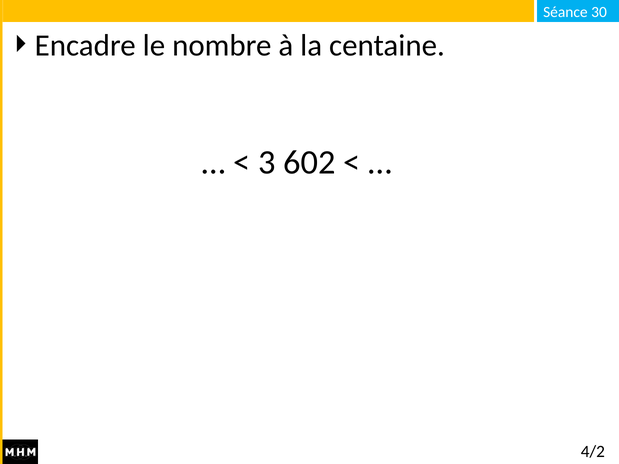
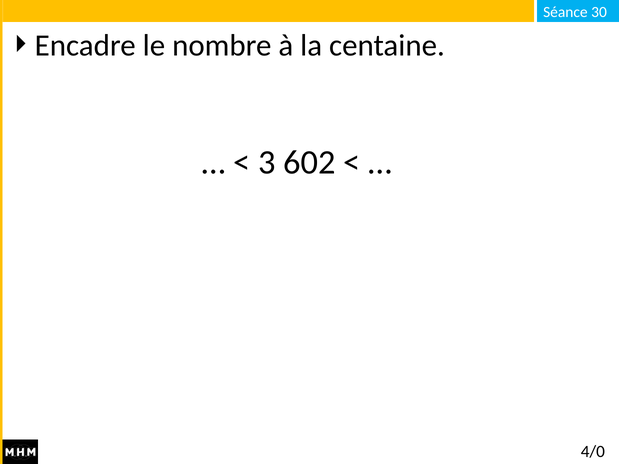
4/2: 4/2 -> 4/0
